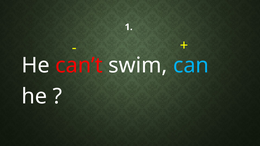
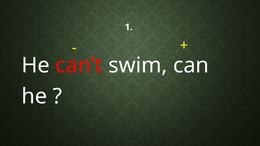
can colour: light blue -> white
